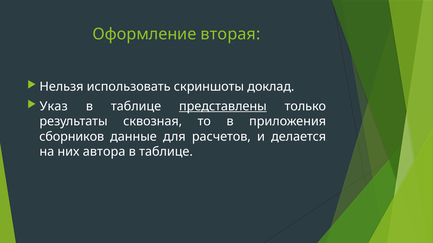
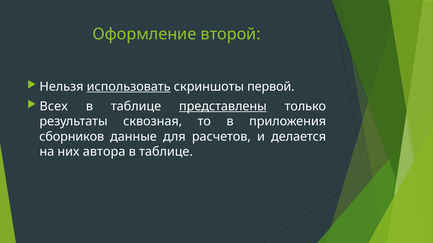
вторая: вторая -> второй
использовать underline: none -> present
доклад: доклад -> первой
Указ: Указ -> Всех
